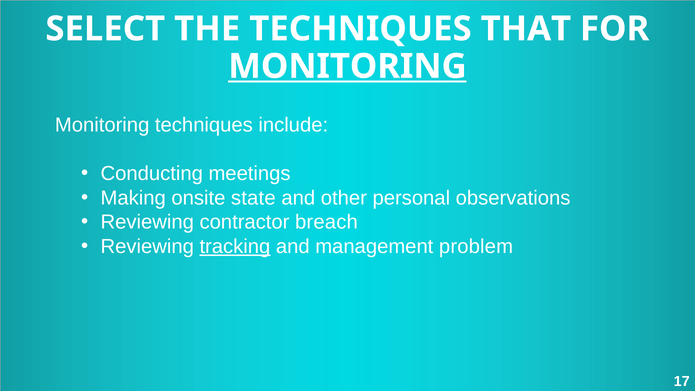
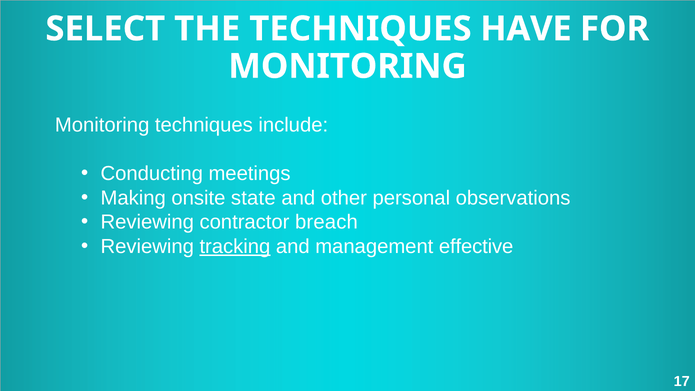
THAT: THAT -> HAVE
MONITORING at (347, 66) underline: present -> none
problem: problem -> effective
